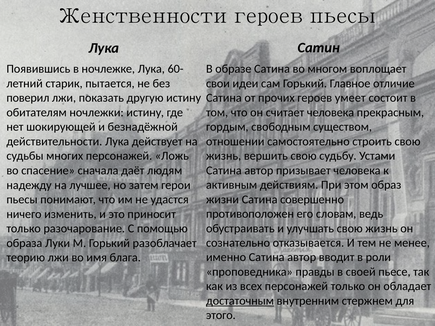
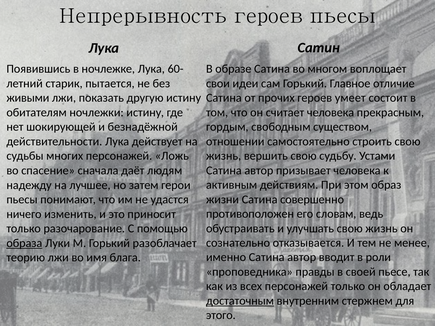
Женственности: Женственности -> Непрерывность
поверил: поверил -> живыми
образа underline: none -> present
